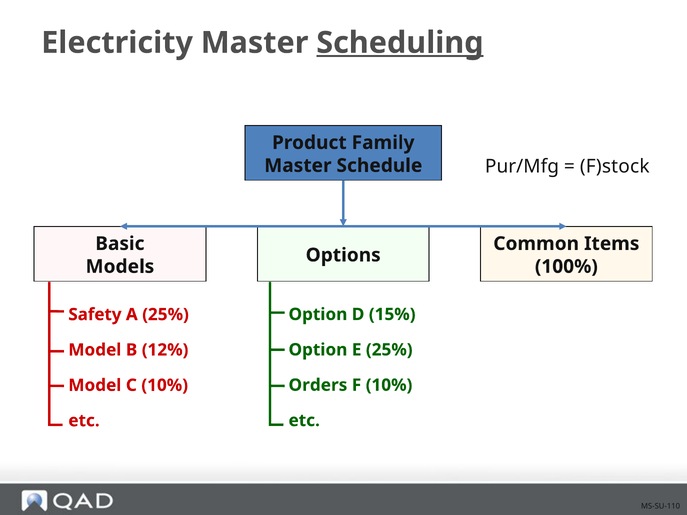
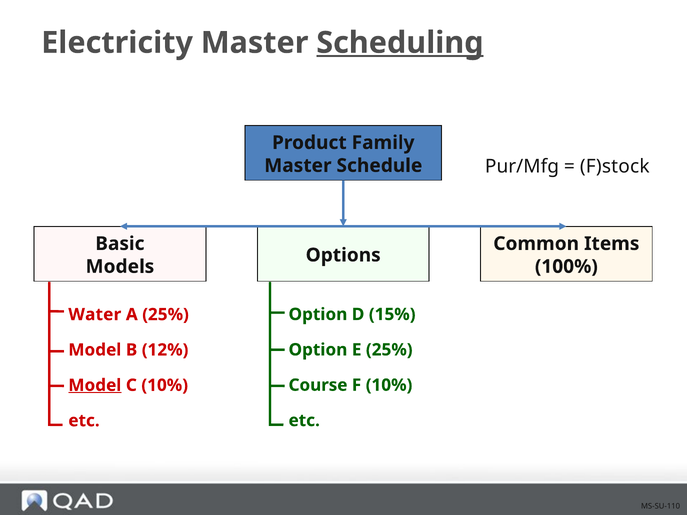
Safety: Safety -> Water
Orders: Orders -> Course
Model at (95, 385) underline: none -> present
